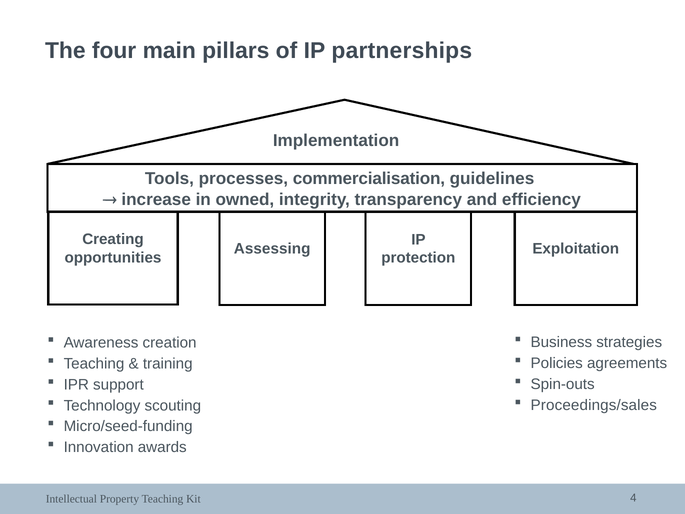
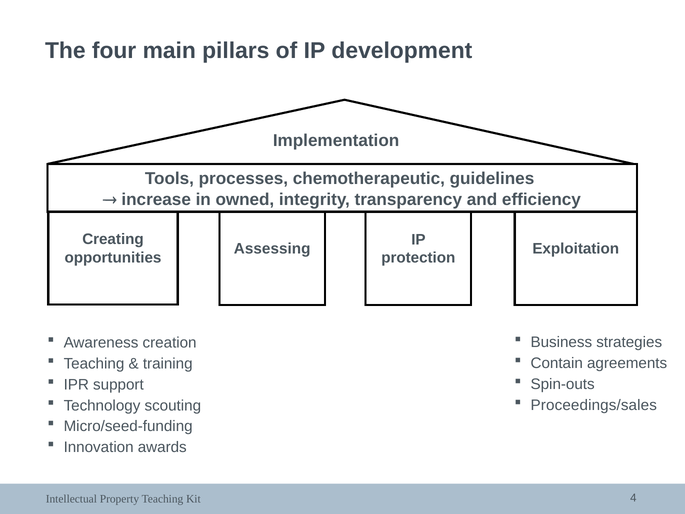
partnerships: partnerships -> development
commercialisation: commercialisation -> chemotherapeutic
Policies: Policies -> Contain
